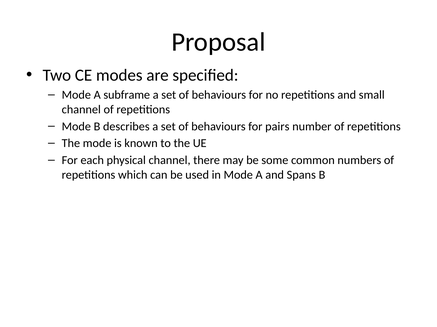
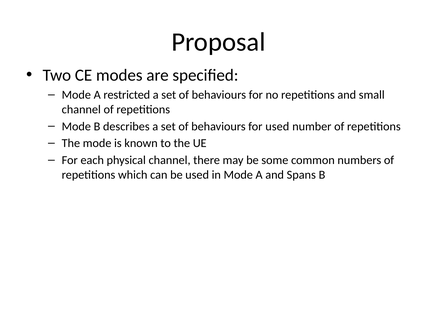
subframe: subframe -> restricted
for pairs: pairs -> used
